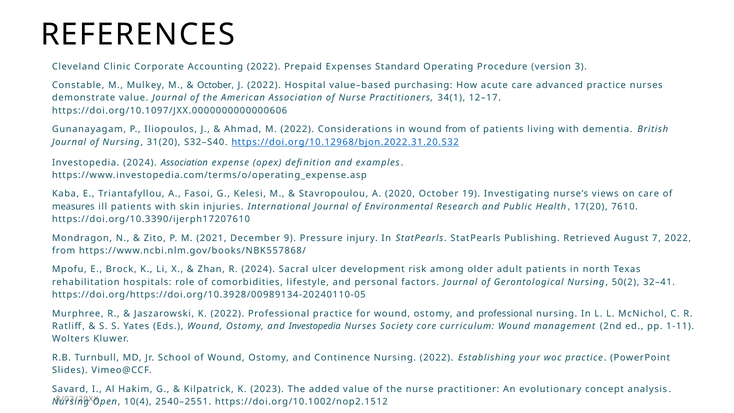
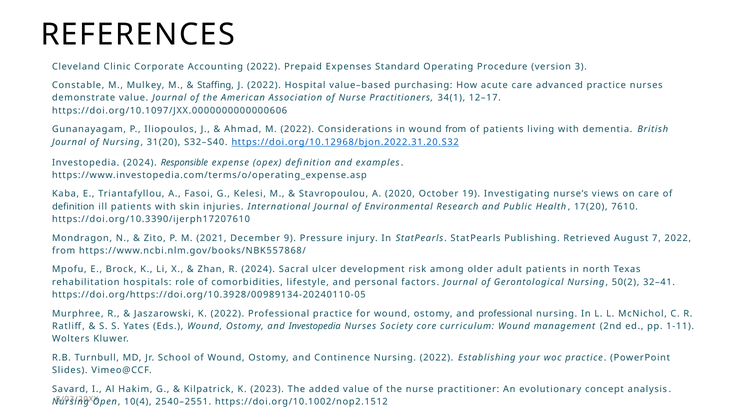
October at (216, 85): October -> Staffing
2024 Association: Association -> Responsible
measures at (73, 207): measures -> definition
